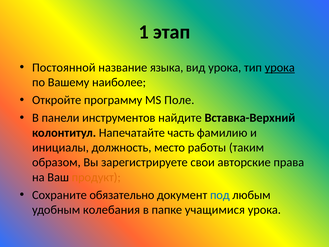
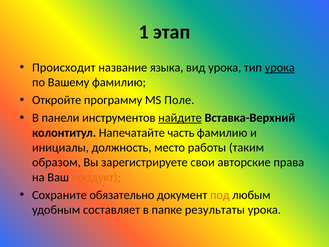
Постоянной: Постоянной -> Происходит
Вашему наиболее: наиболее -> фамилию
найдите underline: none -> present
под colour: blue -> orange
колебания: колебания -> составляет
учащимися: учащимися -> результаты
